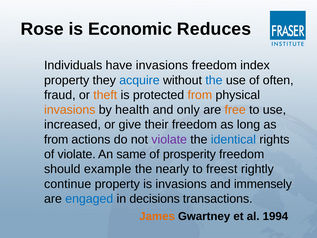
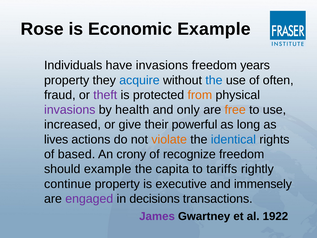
Economic Reduces: Reduces -> Example
index: index -> years
theft colour: orange -> purple
invasions at (70, 110) colour: orange -> purple
their freedom: freedom -> powerful
from at (56, 139): from -> lives
violate at (169, 139) colour: purple -> orange
of violate: violate -> based
same: same -> crony
prosperity: prosperity -> recognize
nearly: nearly -> capita
freest: freest -> tariffs
is invasions: invasions -> executive
engaged colour: blue -> purple
James colour: orange -> purple
1994: 1994 -> 1922
